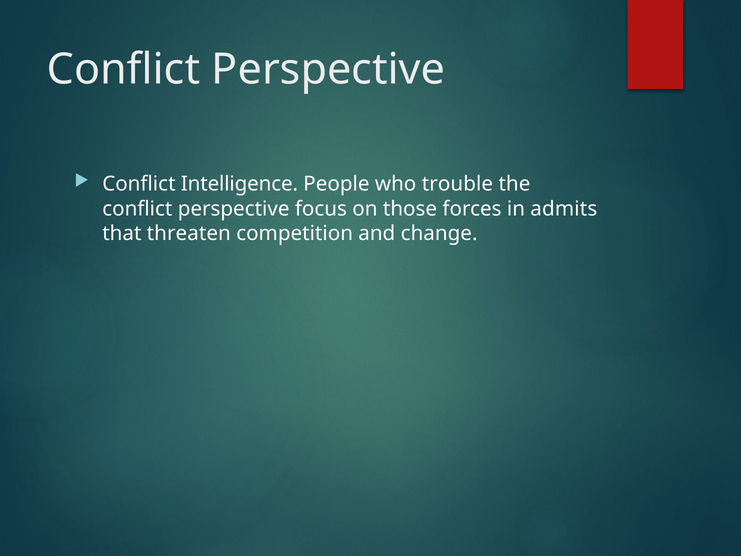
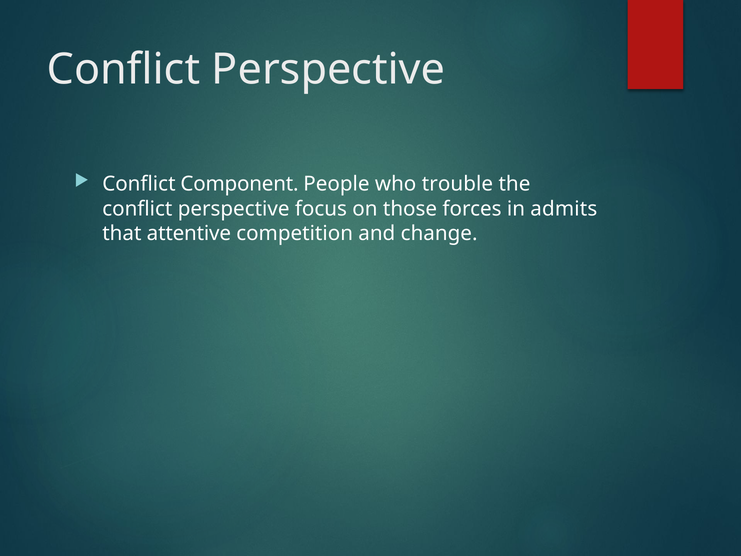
Intelligence: Intelligence -> Component
threaten: threaten -> attentive
